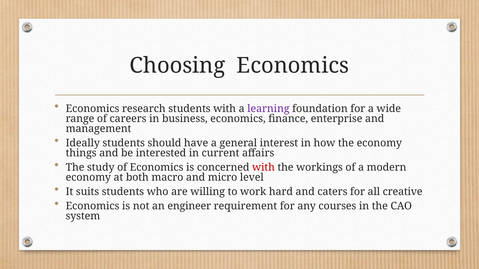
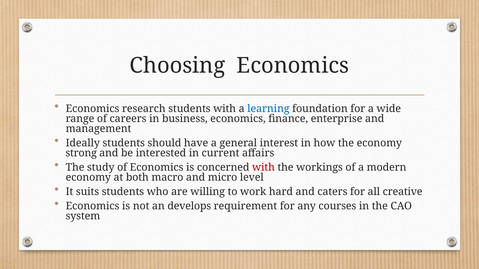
learning colour: purple -> blue
things: things -> strong
engineer: engineer -> develops
